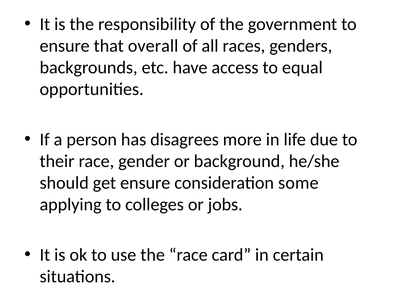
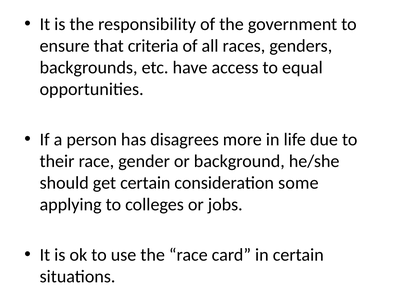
overall: overall -> criteria
get ensure: ensure -> certain
